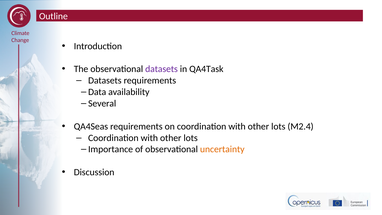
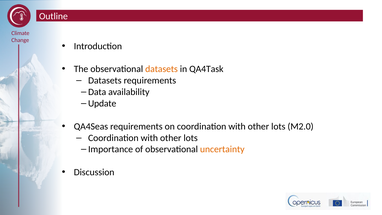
datasets at (162, 69) colour: purple -> orange
Several: Several -> Update
M2.4: M2.4 -> M2.0
